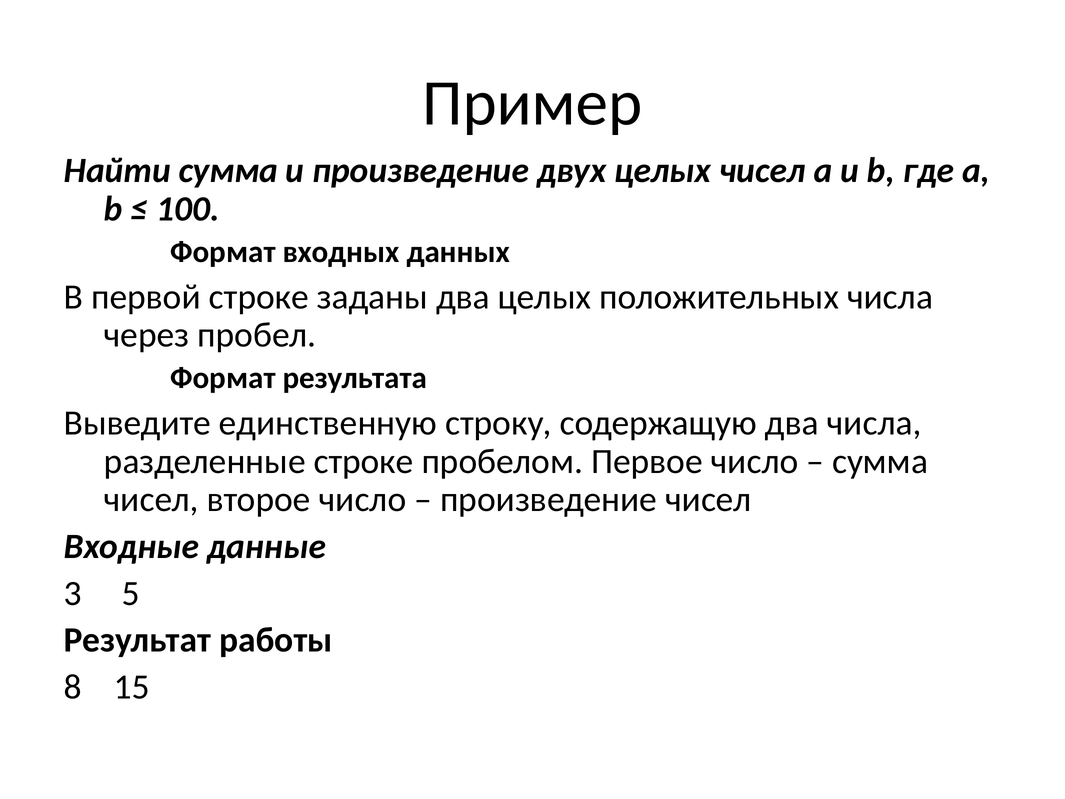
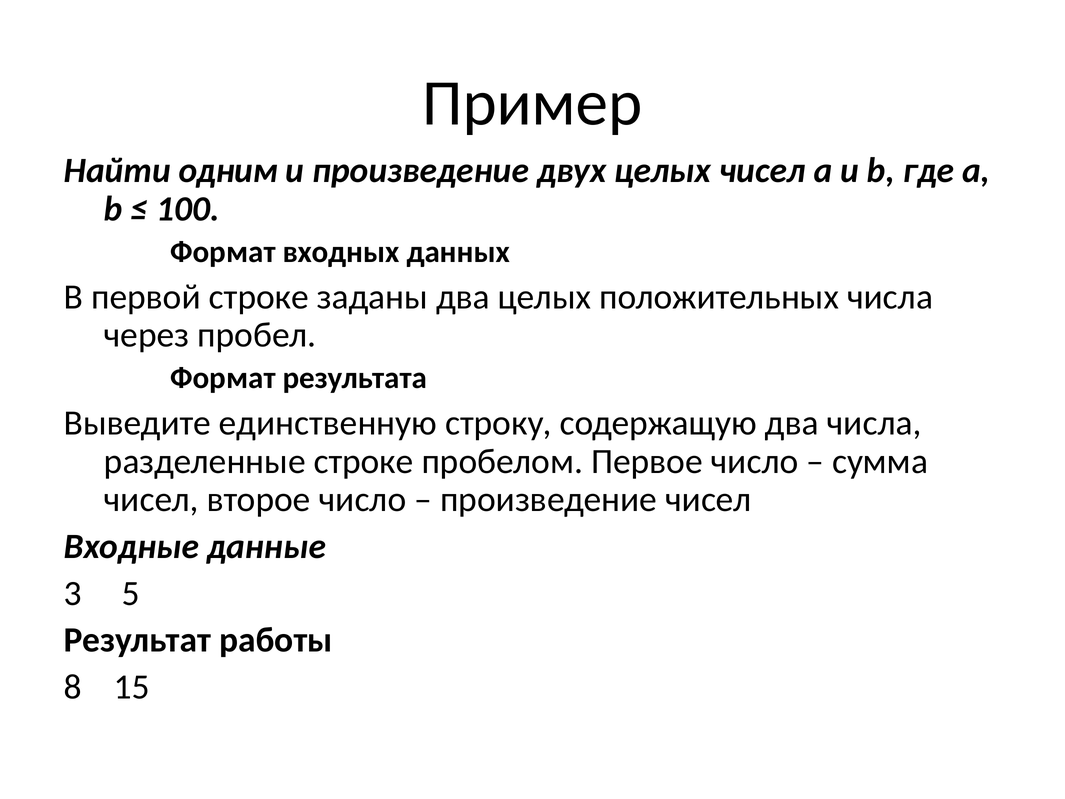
Найти сумма: сумма -> одним
